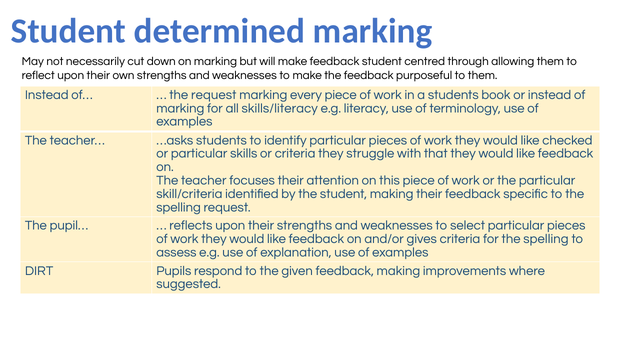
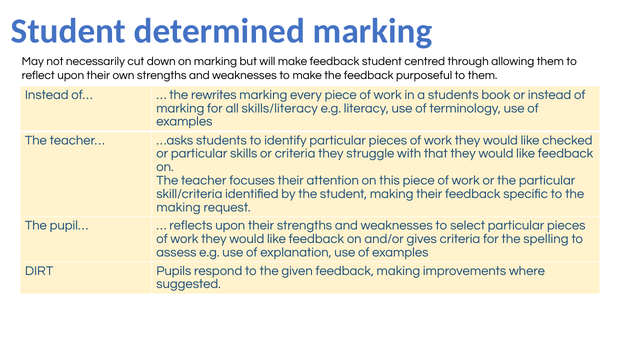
the request: request -> rewrites
spelling at (179, 208): spelling -> making
